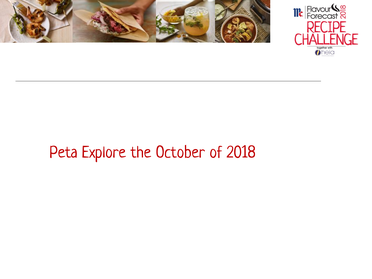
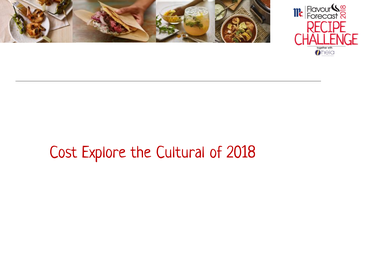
Peta: Peta -> Cost
October: October -> Cultural
